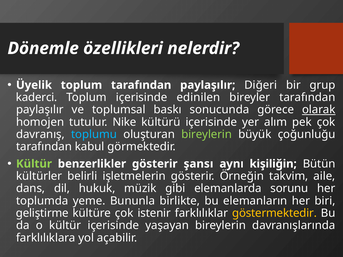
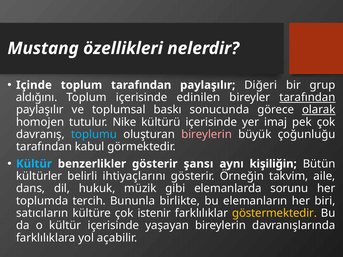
Dönemle: Dönemle -> Mustang
Üyelik: Üyelik -> Içinde
kaderci: kaderci -> aldığını
tarafından at (307, 97) underline: none -> present
alım: alım -> imaj
bireylerin at (207, 135) colour: light green -> pink
Kültür at (34, 164) colour: light green -> light blue
işletmelerin: işletmelerin -> ihtiyaçlarını
yeme: yeme -> tercih
geliştirme: geliştirme -> satıcıların
